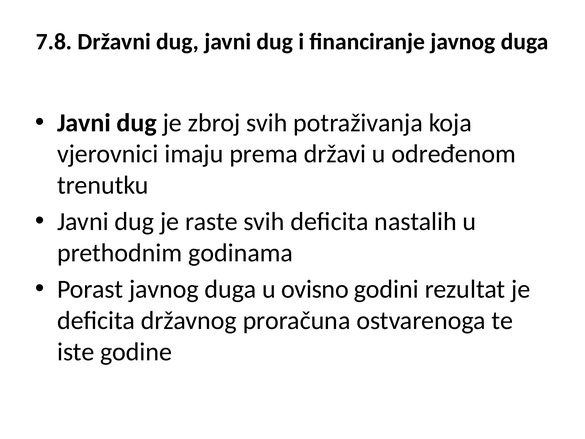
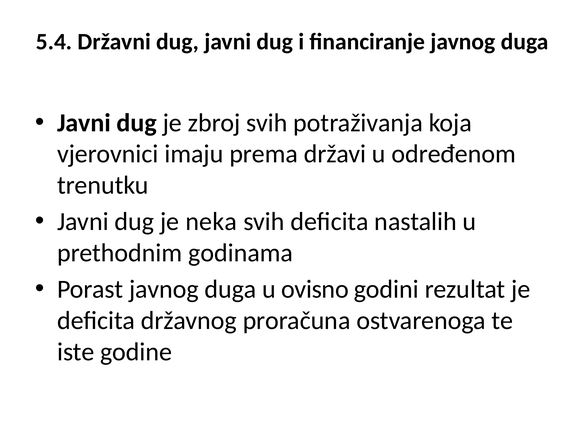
7.8: 7.8 -> 5.4
raste: raste -> neka
